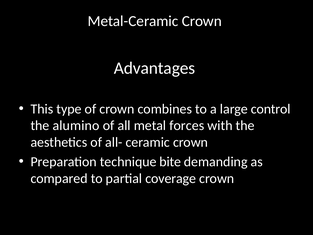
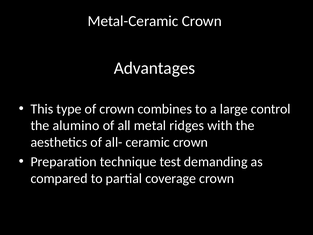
forces: forces -> ridges
bite: bite -> test
